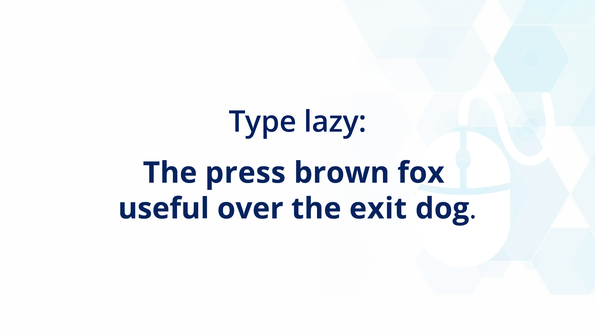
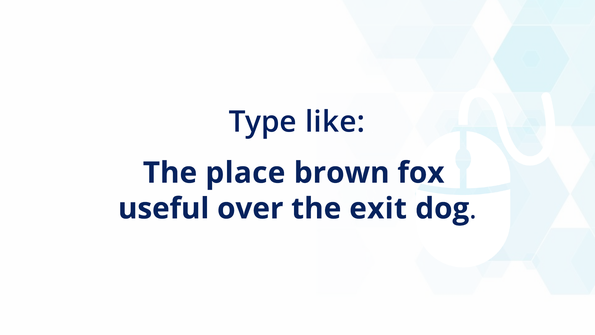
lazy: lazy -> like
press: press -> place
